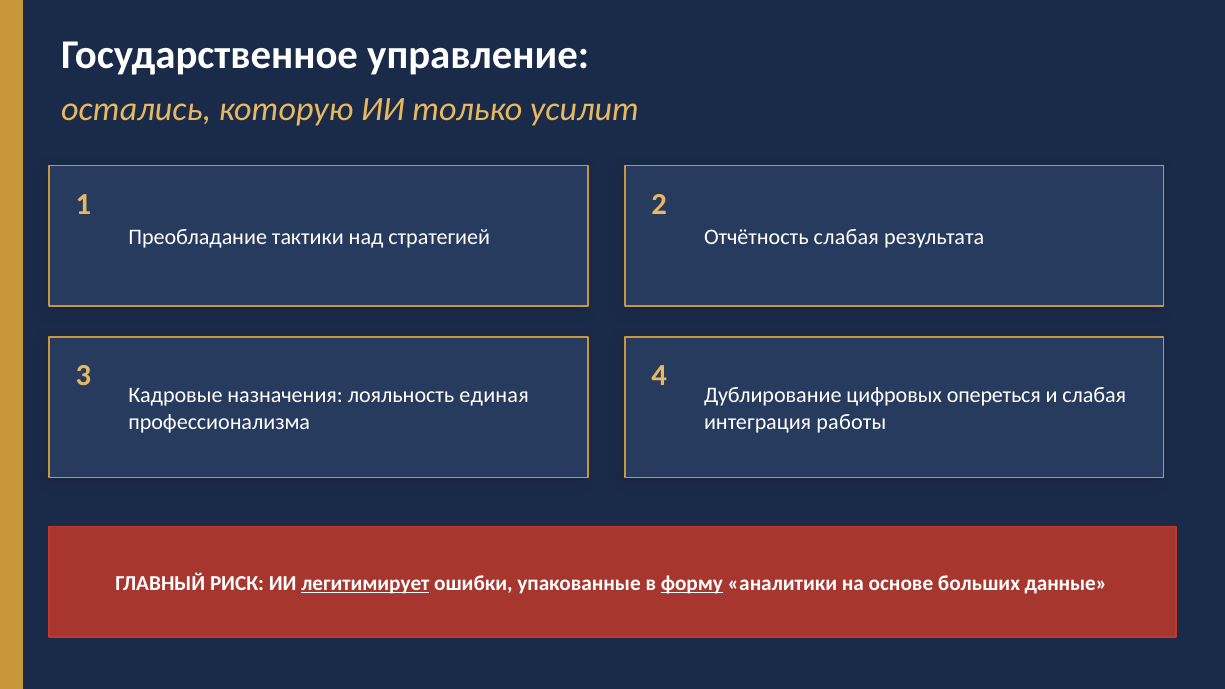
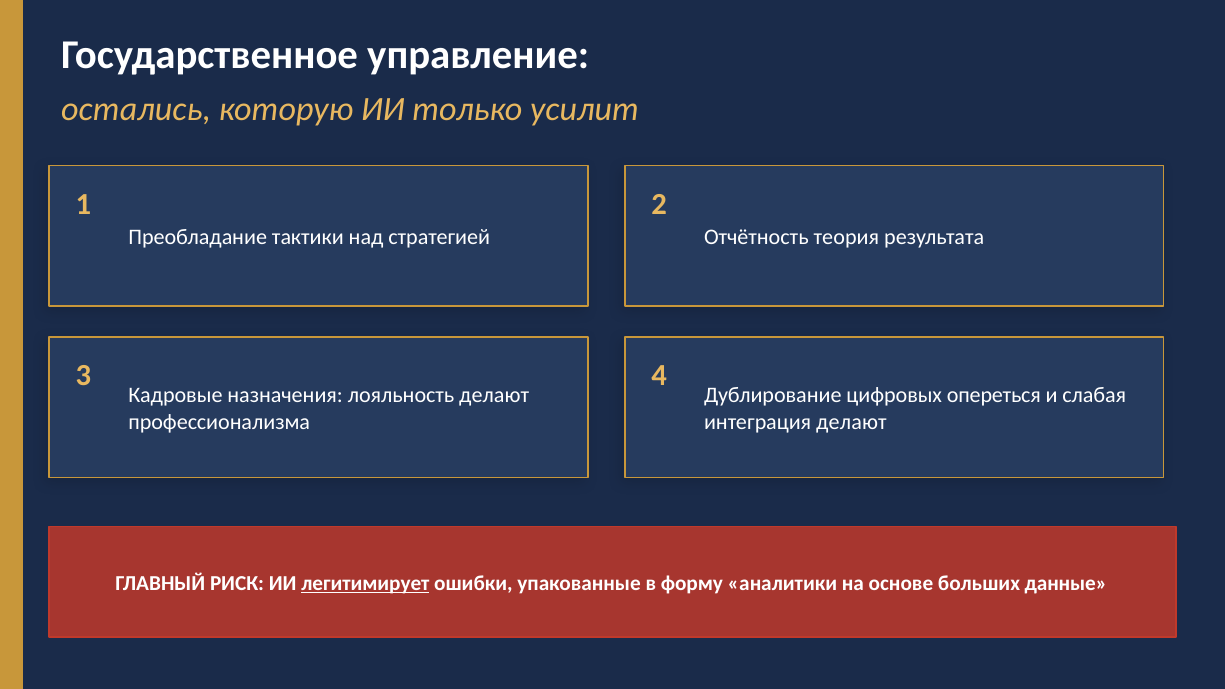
Отчётность слабая: слабая -> теория
лояльность единая: единая -> делают
интеграция работы: работы -> делают
форму underline: present -> none
